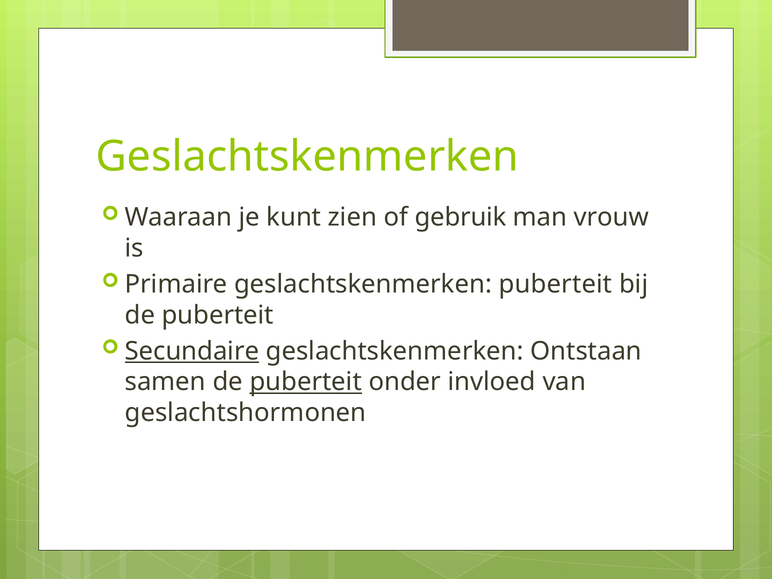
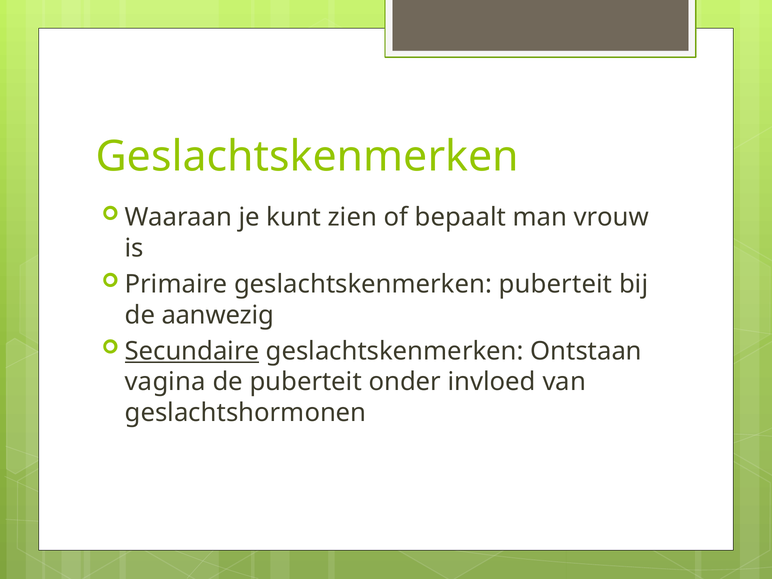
gebruik: gebruik -> bepaalt
puberteit at (218, 315): puberteit -> aanwezig
samen: samen -> vagina
puberteit at (306, 382) underline: present -> none
